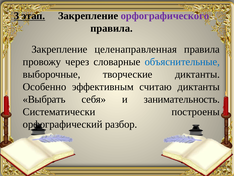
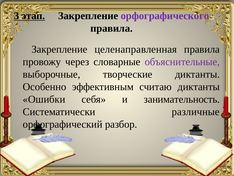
объяснительные colour: blue -> purple
Выбрать: Выбрать -> Ошибки
построены: построены -> различные
